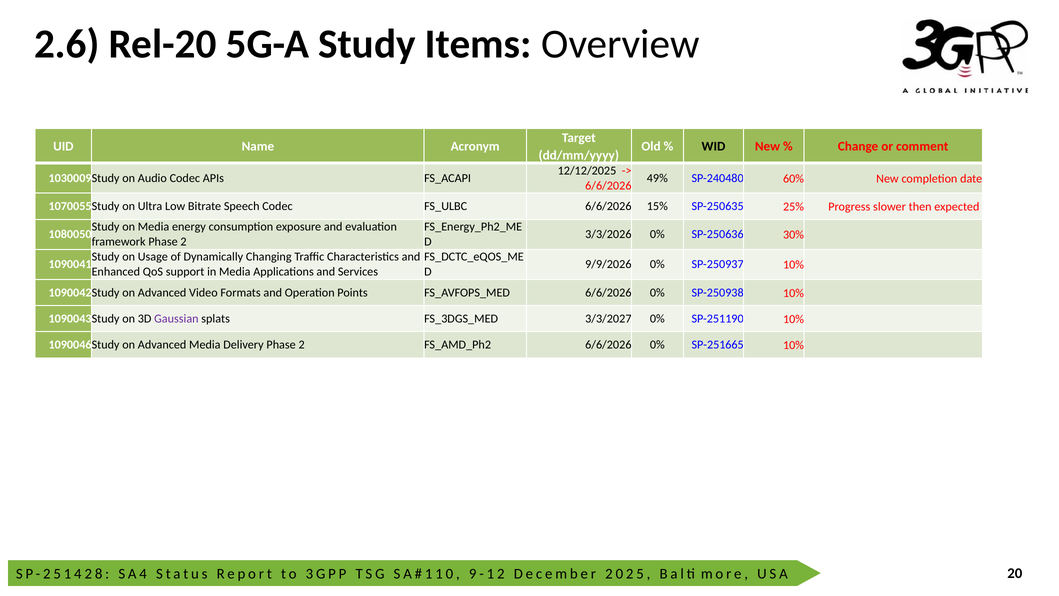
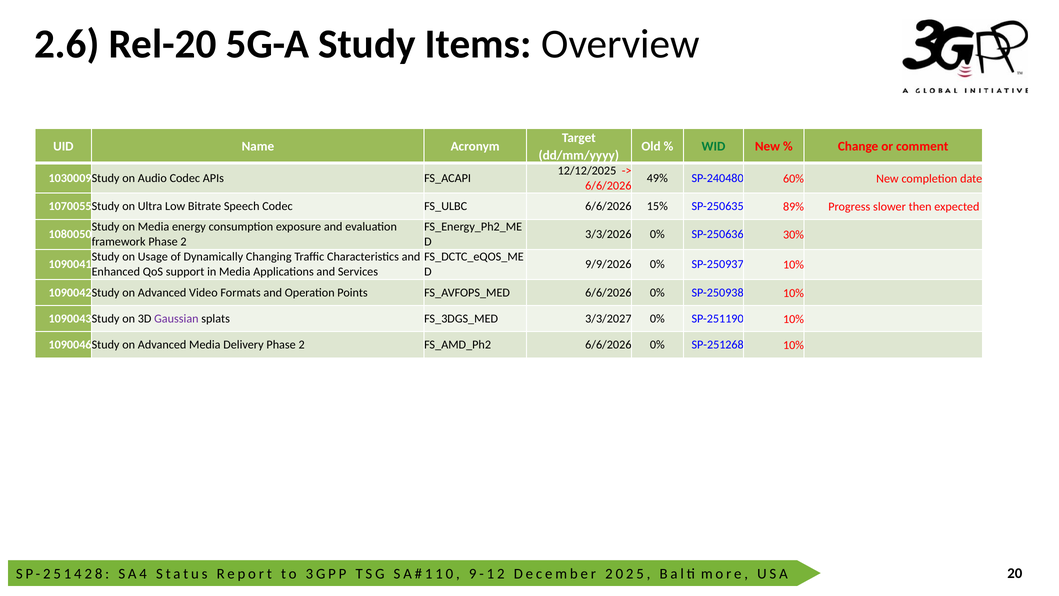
WID colour: black -> green
25%: 25% -> 89%
SP-251665: SP-251665 -> SP-251268
